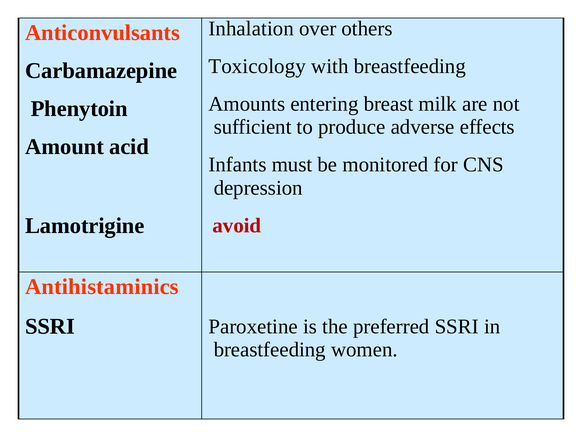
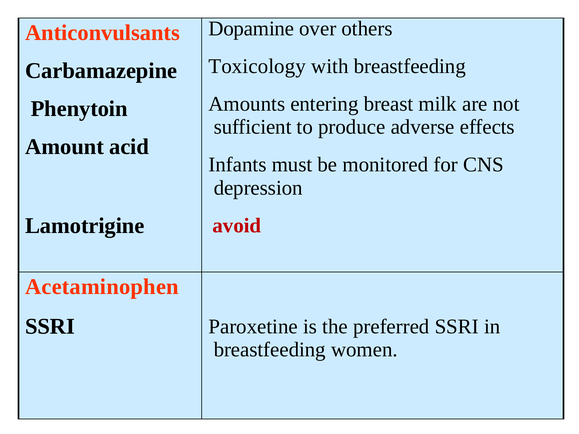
Inhalation: Inhalation -> Dopamine
Antihistaminics: Antihistaminics -> Acetaminophen
